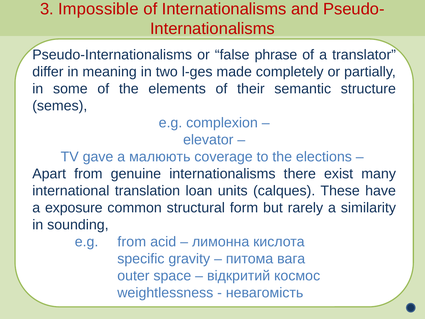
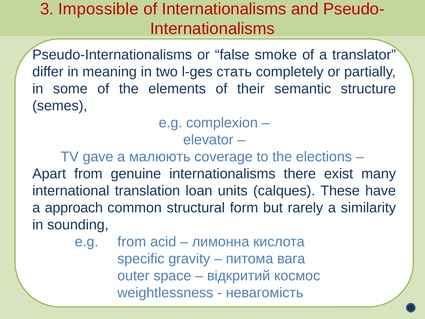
phrase: phrase -> smoke
made: made -> стать
exposure: exposure -> approach
